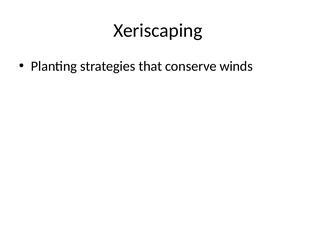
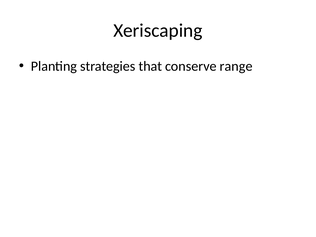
winds: winds -> range
